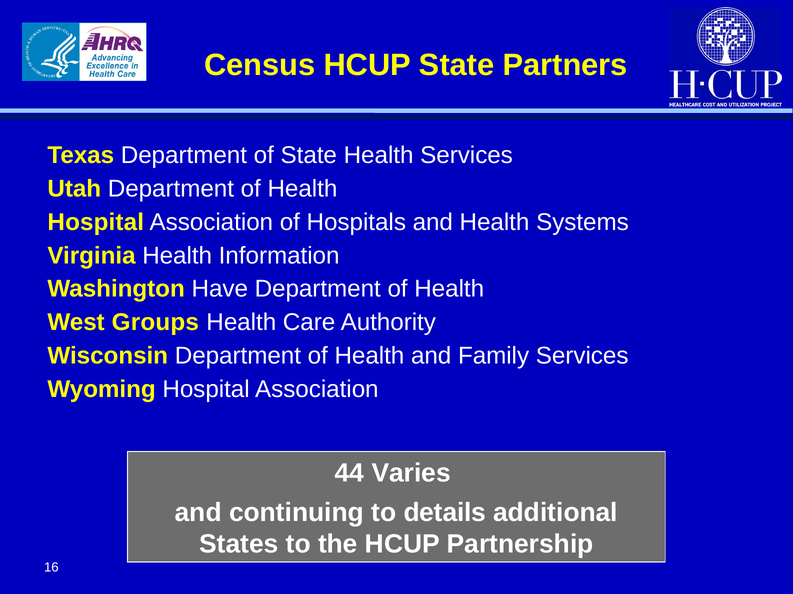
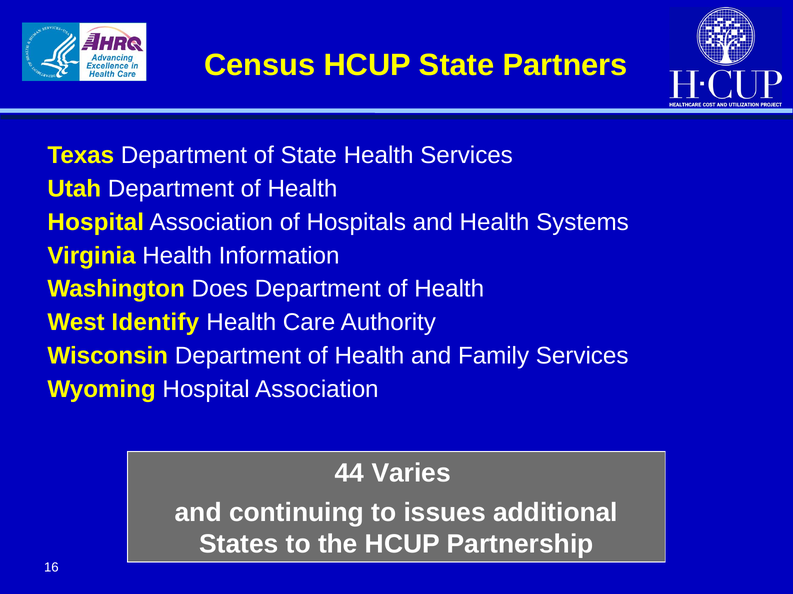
Have: Have -> Does
Groups: Groups -> Identify
details: details -> issues
